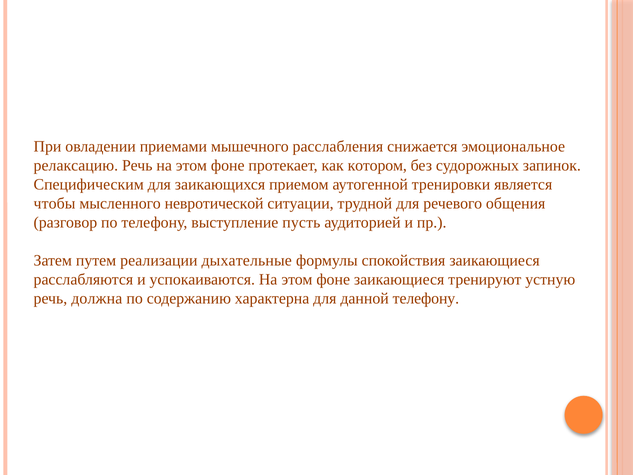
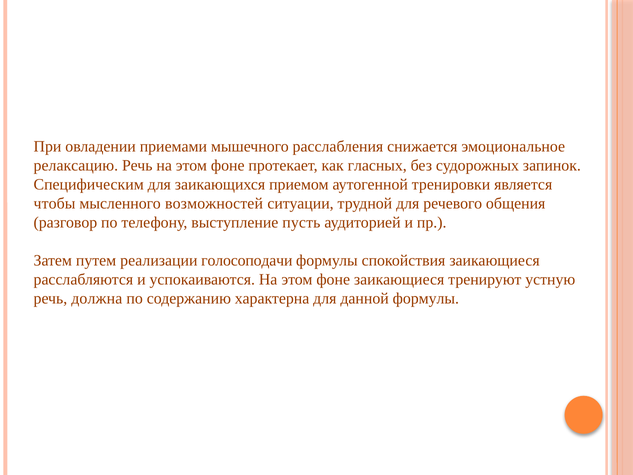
котором: котором -> гласных
невротической: невротической -> возможностей
дыхательные: дыхательные -> голосоподачи
данной телефону: телефону -> формулы
